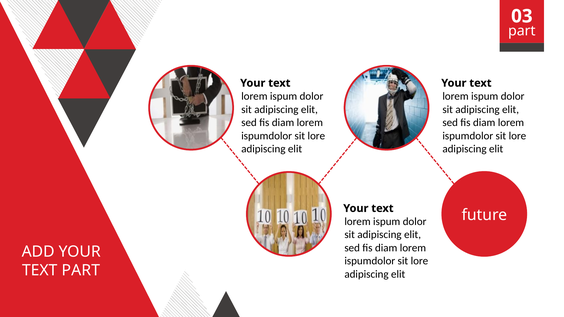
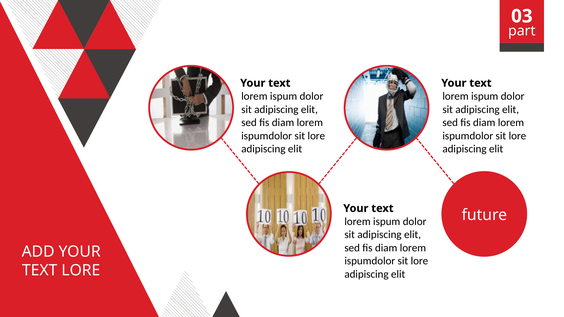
TEXT PART: PART -> LORE
